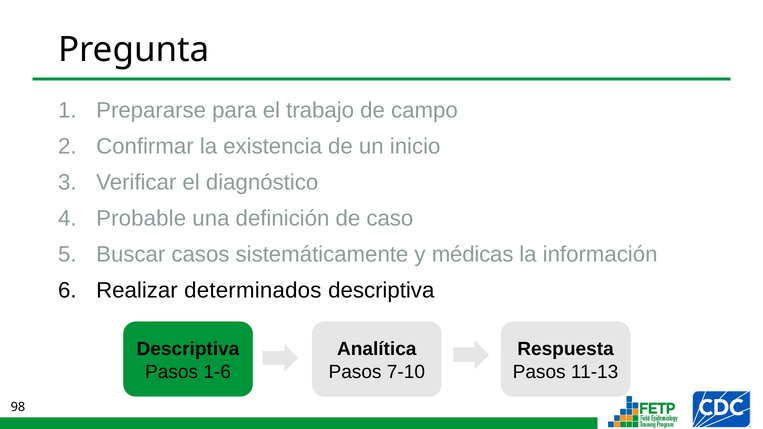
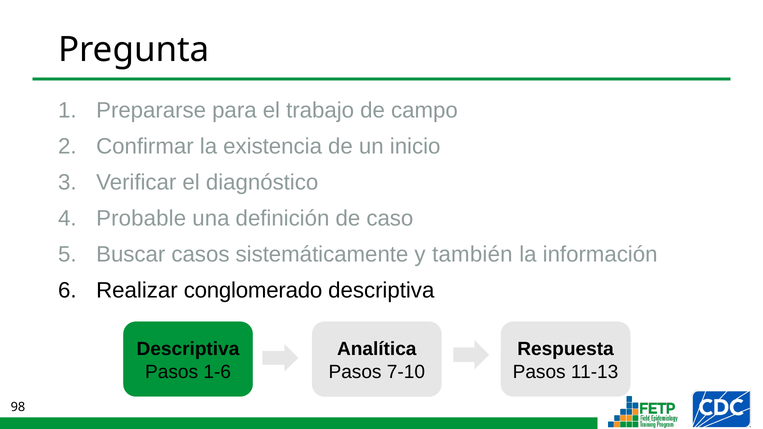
médicas: médicas -> también
determinados: determinados -> conglomerado
